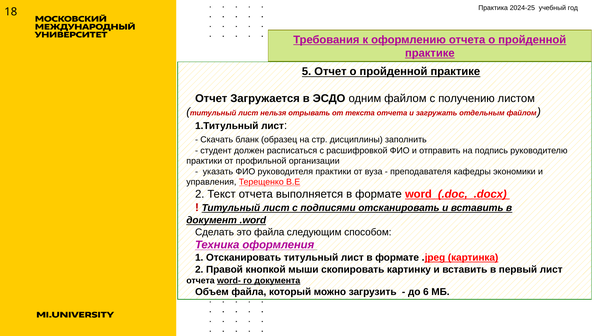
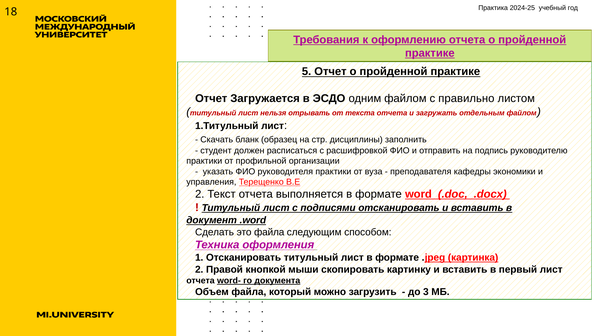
получению: получению -> правильно
6: 6 -> 3
